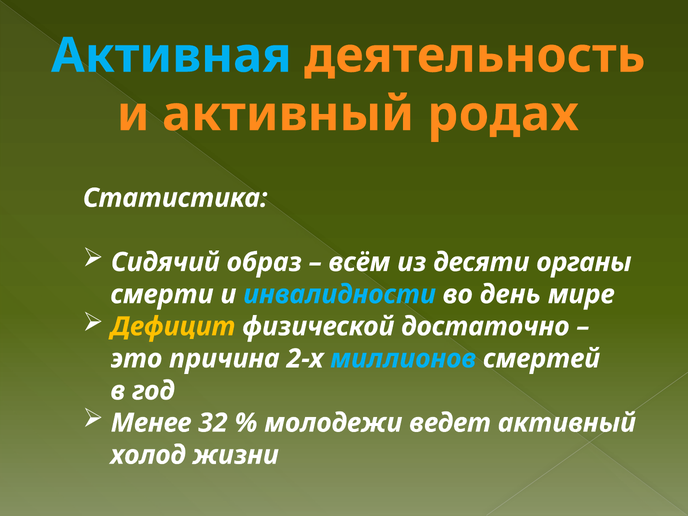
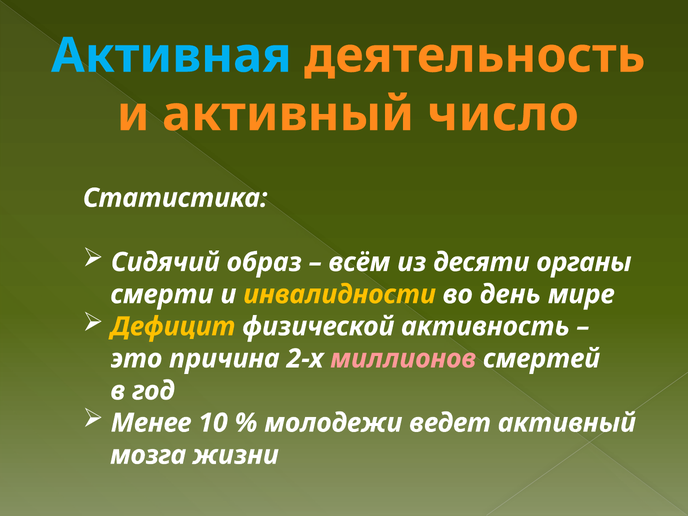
родах: родах -> число
инвалидности colour: light blue -> yellow
достаточно: достаточно -> активность
миллионов colour: light blue -> pink
32: 32 -> 10
холод: холод -> мозга
